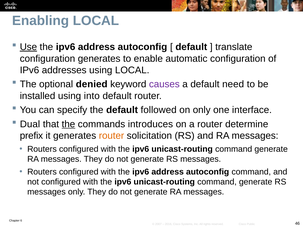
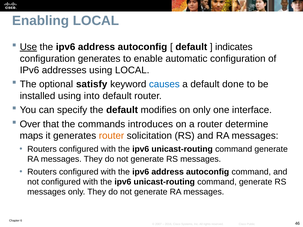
translate: translate -> indicates
denied: denied -> satisfy
causes colour: purple -> blue
need: need -> done
followed: followed -> modifies
Dual: Dual -> Over
the at (68, 124) underline: present -> none
prefix: prefix -> maps
